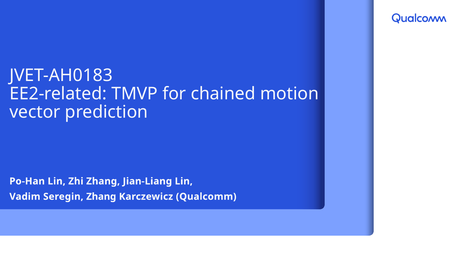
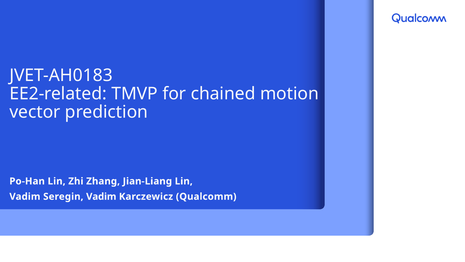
Seregin Zhang: Zhang -> Vadim
